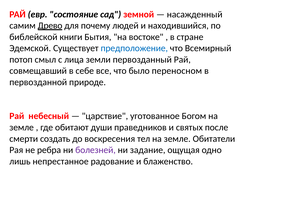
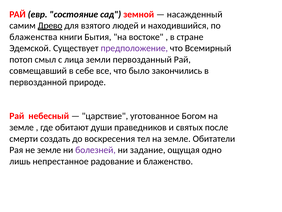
почему: почему -> взятого
библейской: библейской -> блаженства
предположение colour: blue -> purple
переносном: переносном -> закончились
не ребра: ребра -> земле
